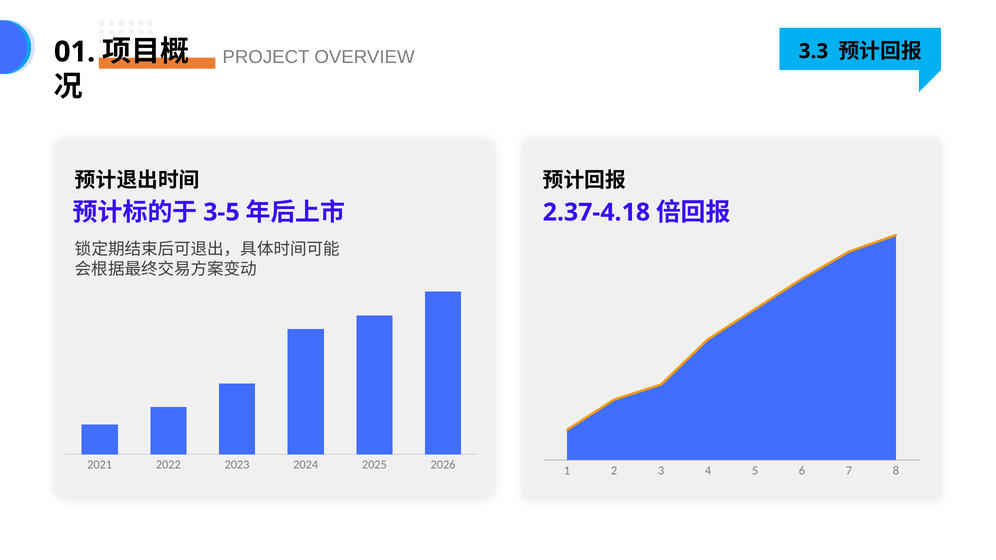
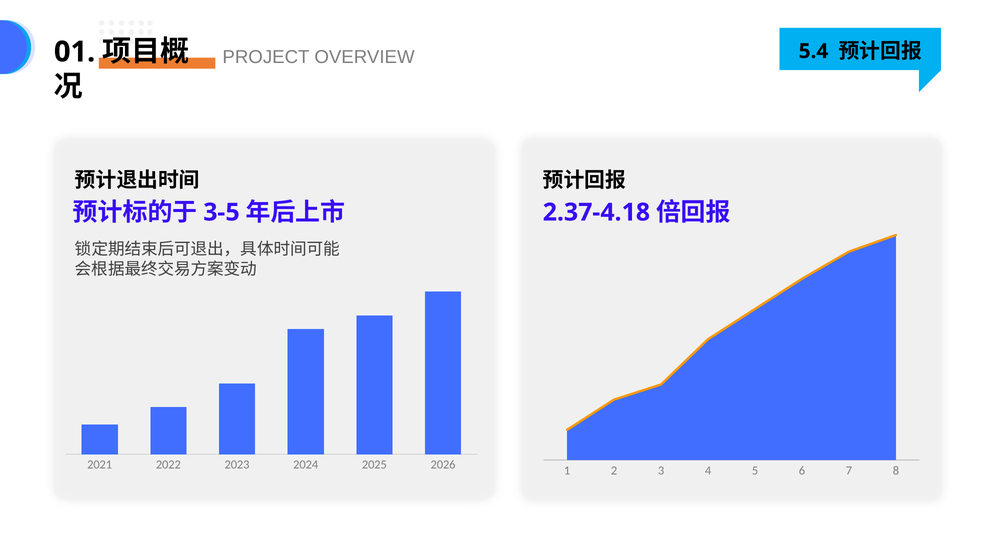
3.3: 3.3 -> 5.4
